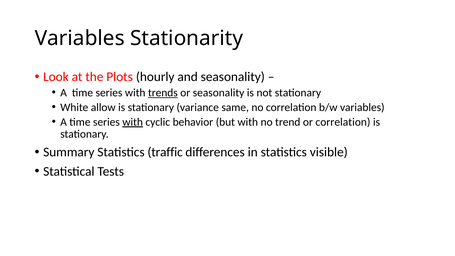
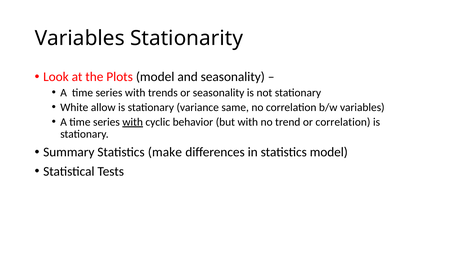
Plots hourly: hourly -> model
trends underline: present -> none
traffic: traffic -> make
statistics visible: visible -> model
